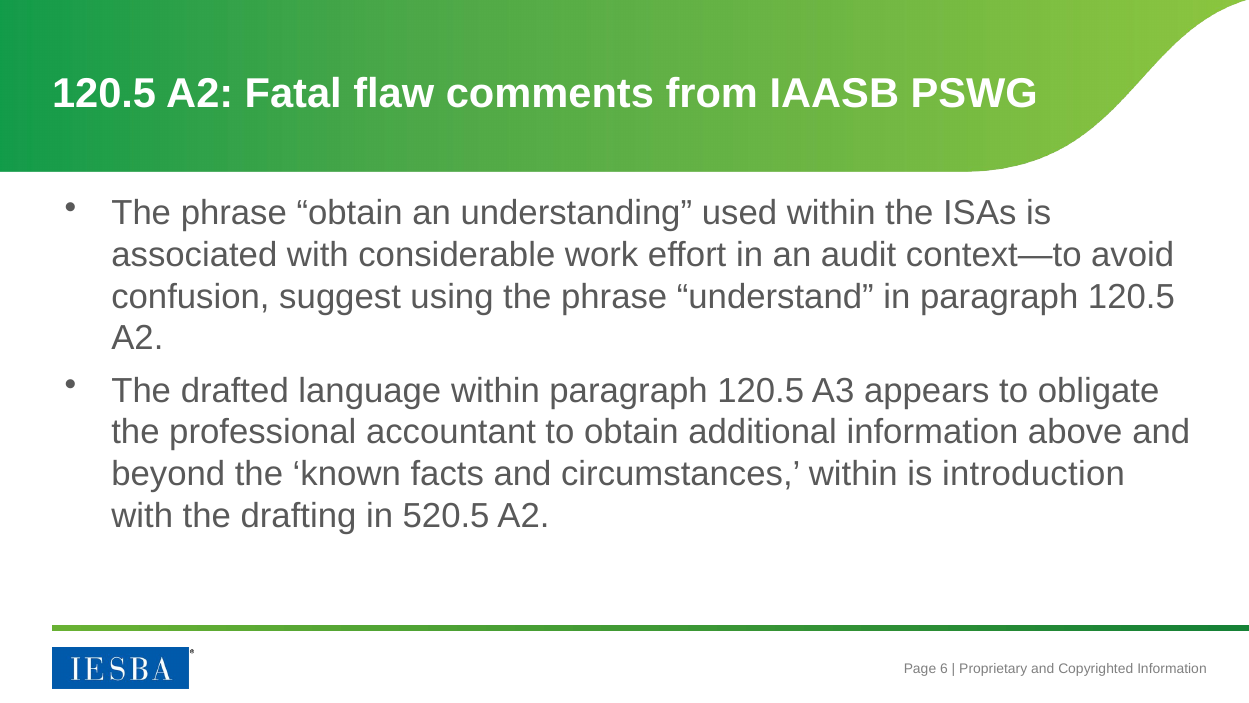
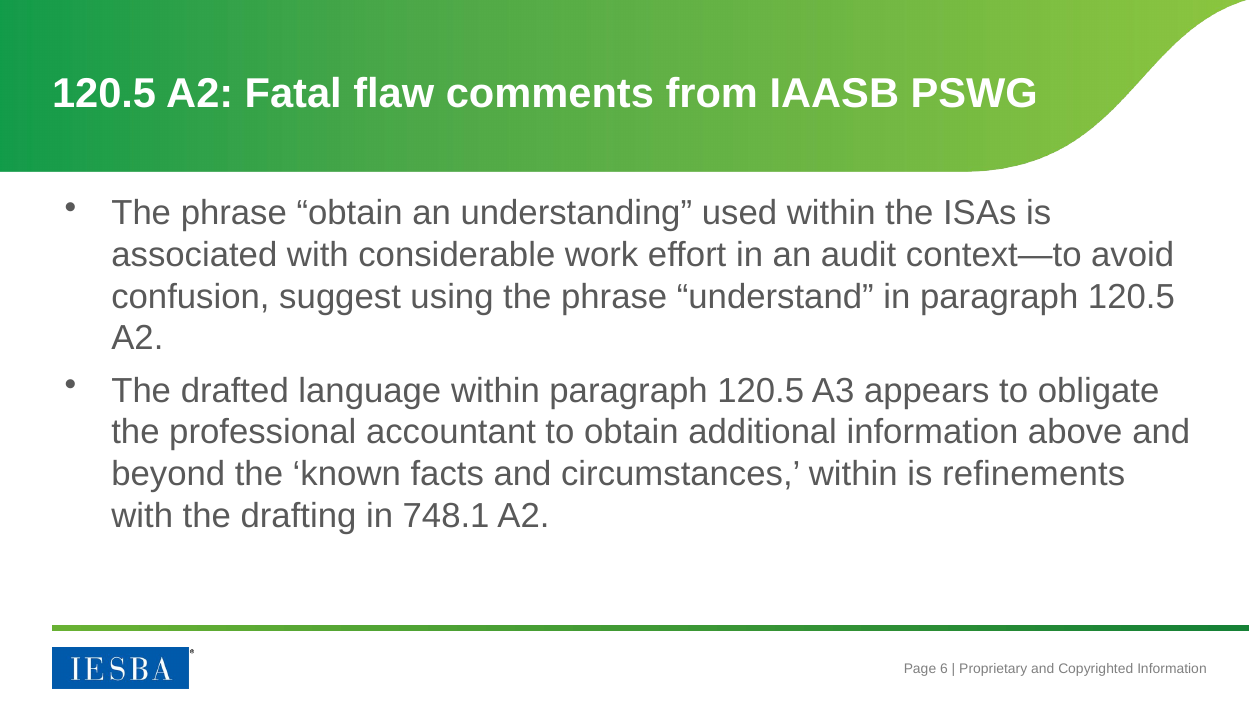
introduction: introduction -> refinements
520.5: 520.5 -> 748.1
